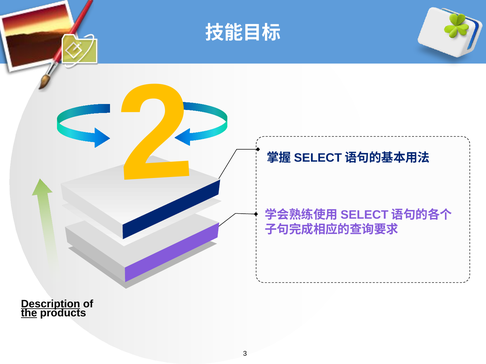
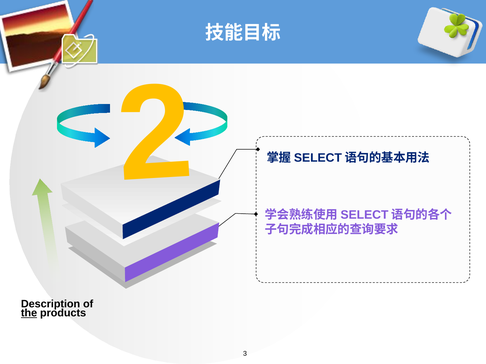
Description underline: present -> none
